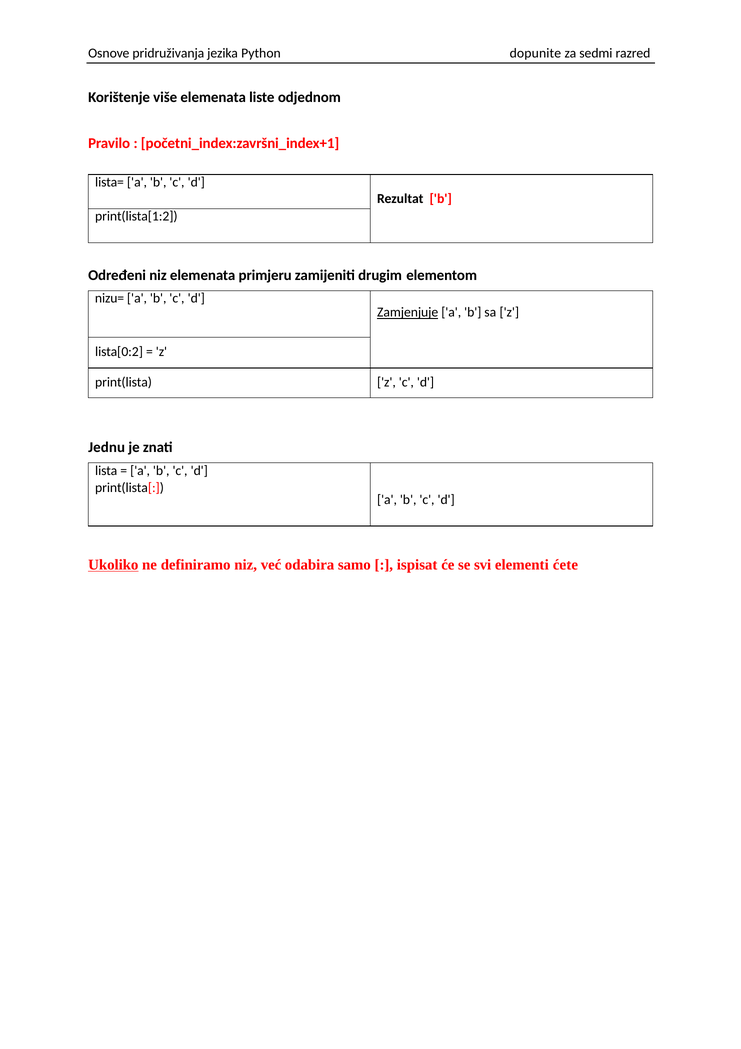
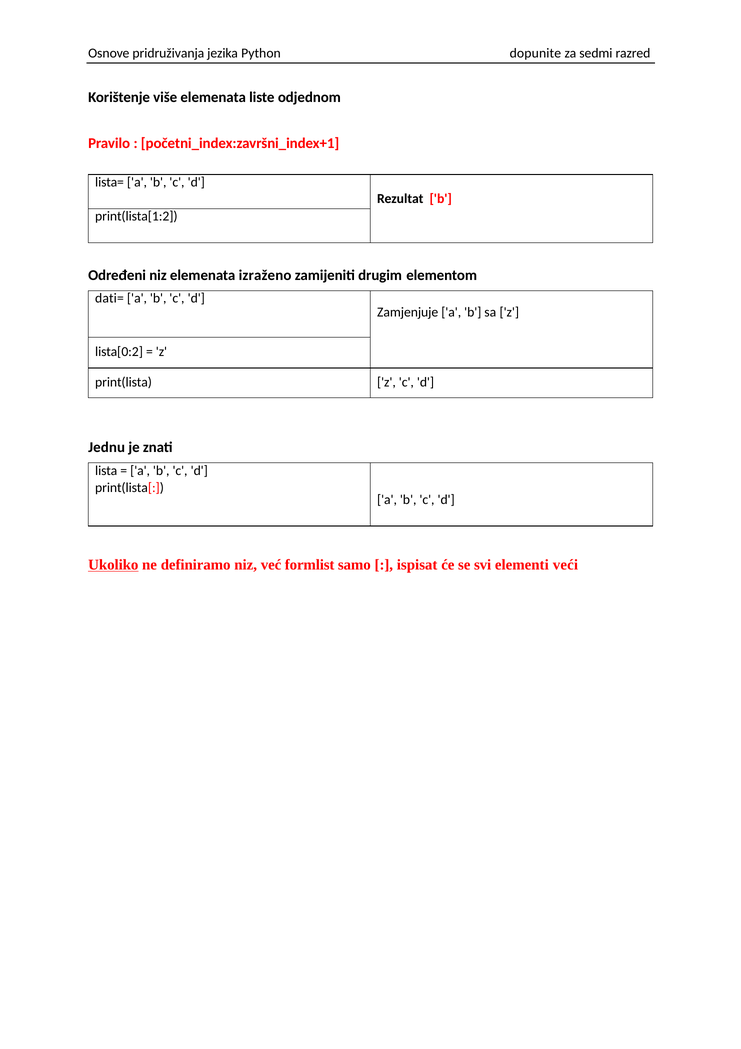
primjeru: primjeru -> izraženo
nizu=: nizu= -> dati=
Zamjenjuje underline: present -> none
odabira: odabira -> formlist
ćete: ćete -> veći
